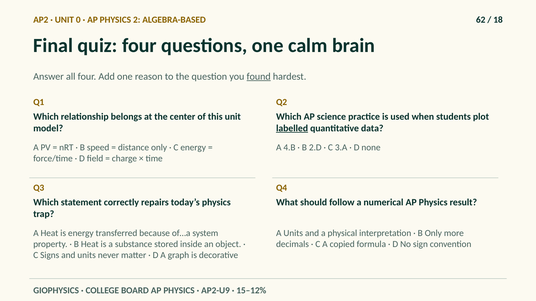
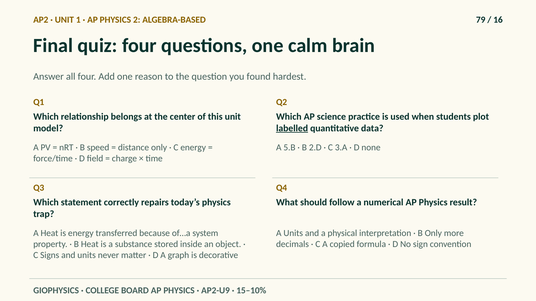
0: 0 -> 1
62: 62 -> 79
18: 18 -> 16
found underline: present -> none
4.B: 4.B -> 5.B
15–12%: 15–12% -> 15–10%
